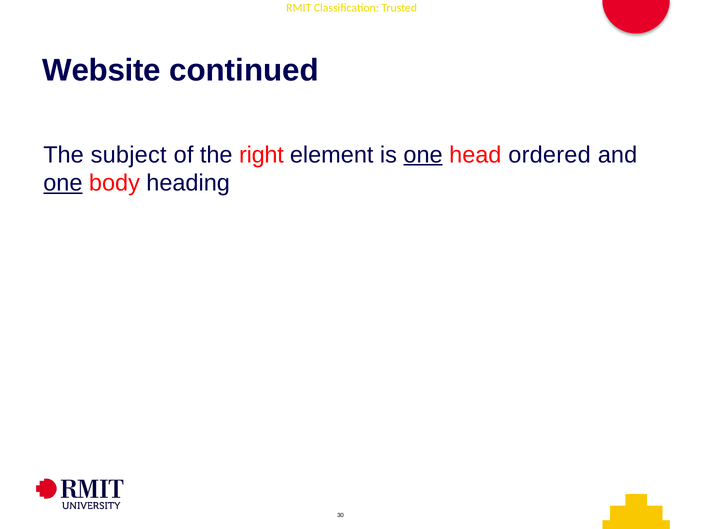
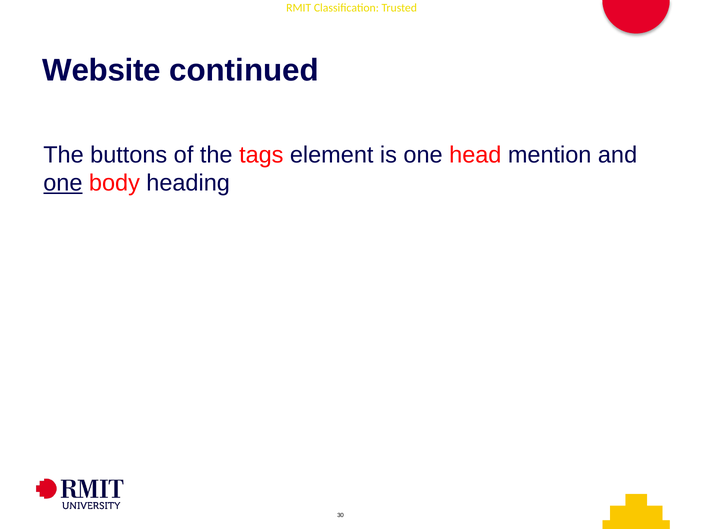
subject: subject -> buttons
right: right -> tags
one at (423, 155) underline: present -> none
ordered: ordered -> mention
